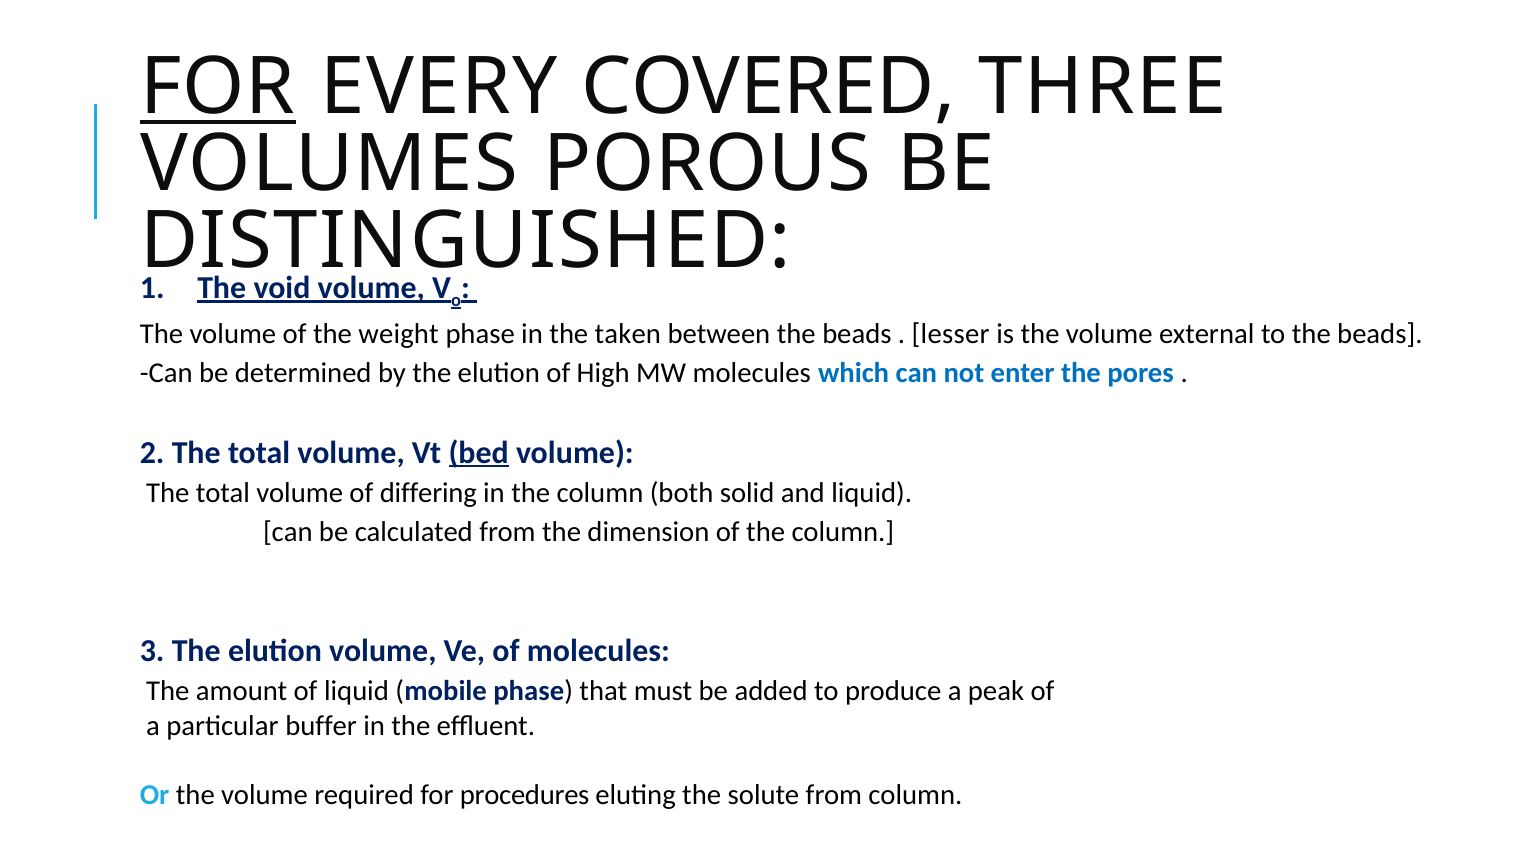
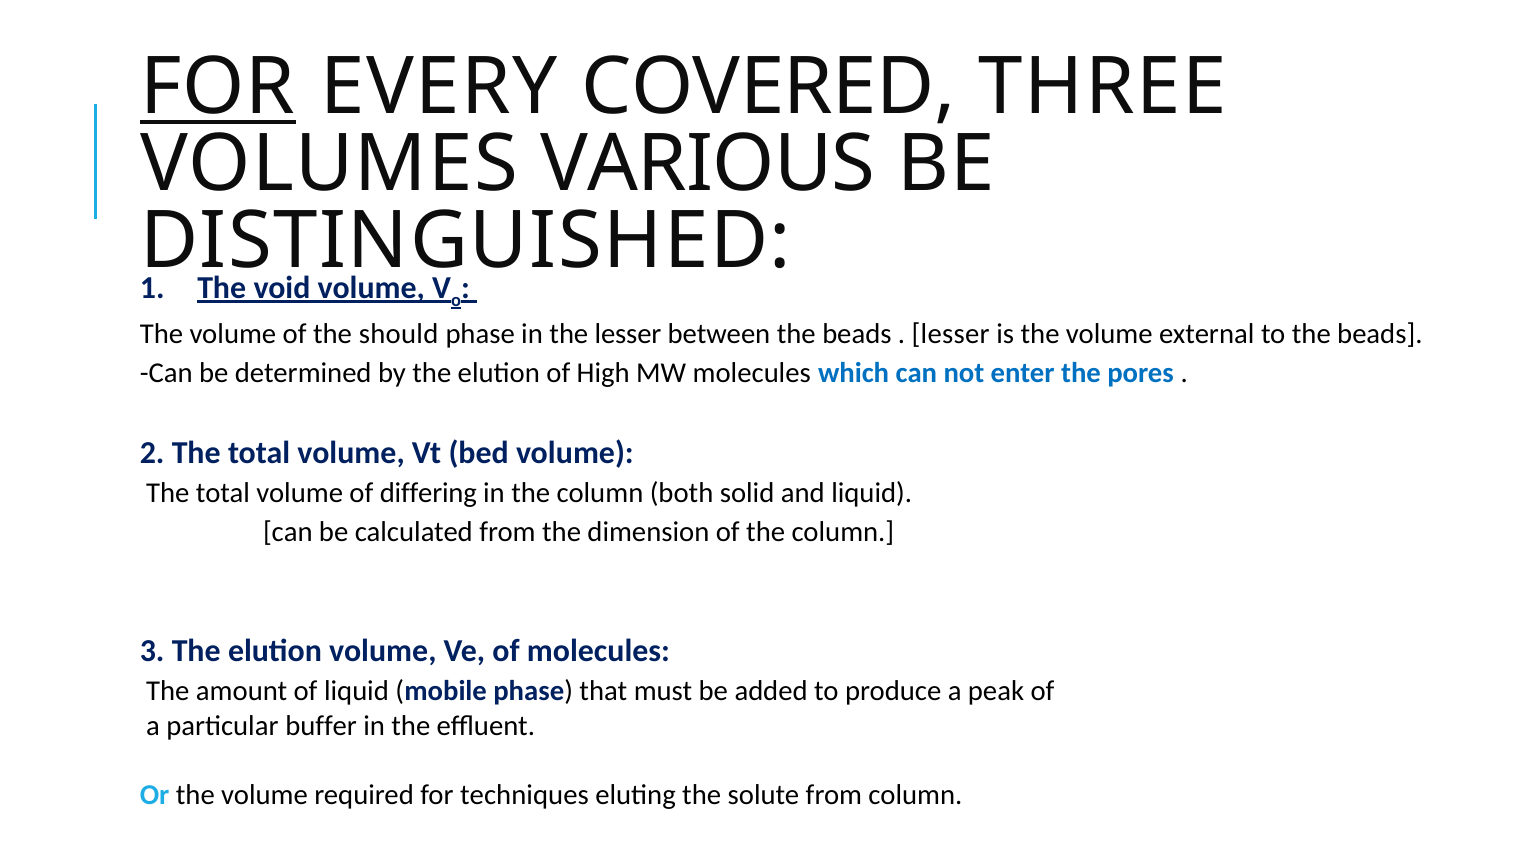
POROUS: POROUS -> VARIOUS
weight: weight -> should
the taken: taken -> lesser
bed underline: present -> none
procedures: procedures -> techniques
